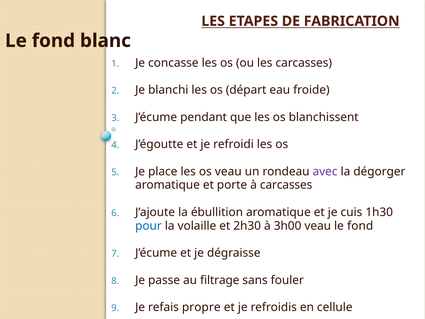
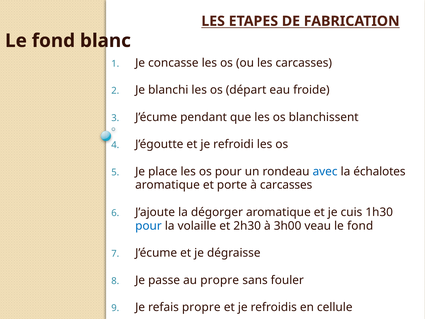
os veau: veau -> pour
avec colour: purple -> blue
dégorger: dégorger -> échalotes
ébullition: ébullition -> dégorger
au filtrage: filtrage -> propre
